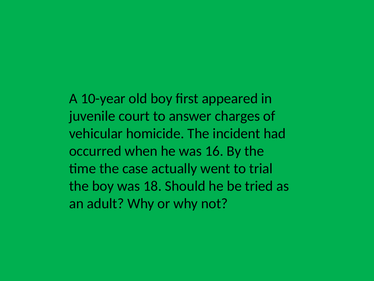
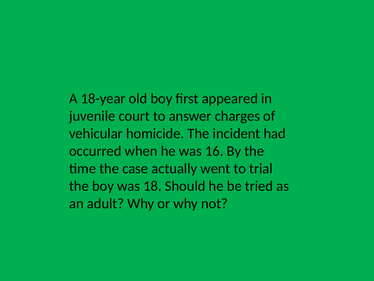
10-year: 10-year -> 18-year
